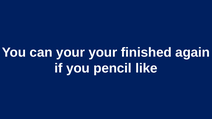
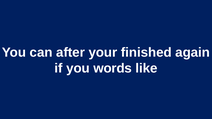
can your: your -> after
pencil: pencil -> words
